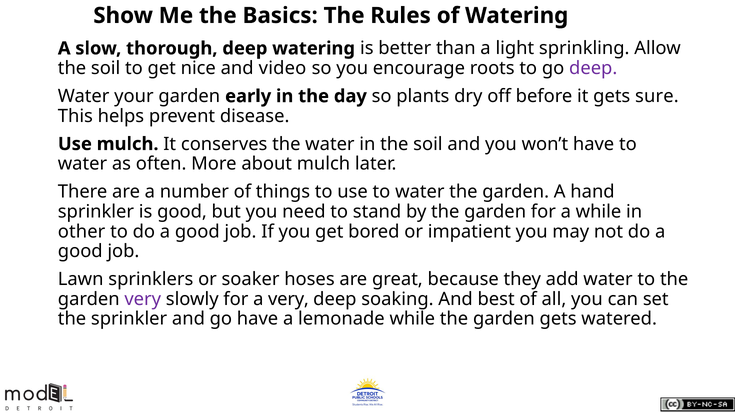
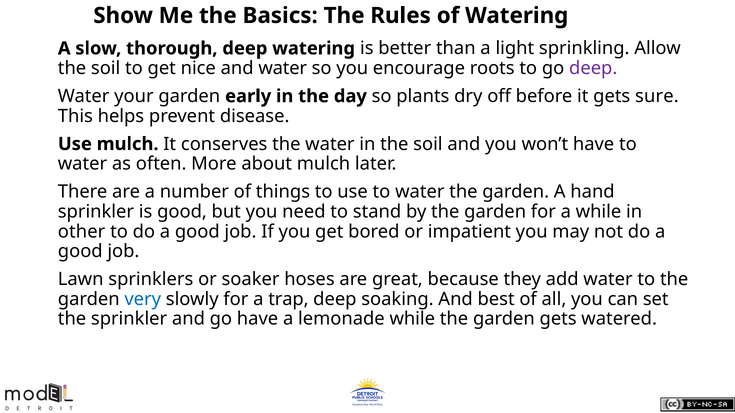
and video: video -> water
very at (143, 299) colour: purple -> blue
a very: very -> trap
